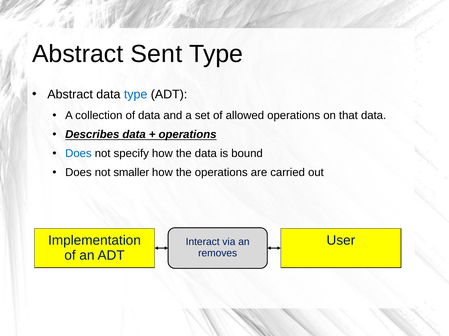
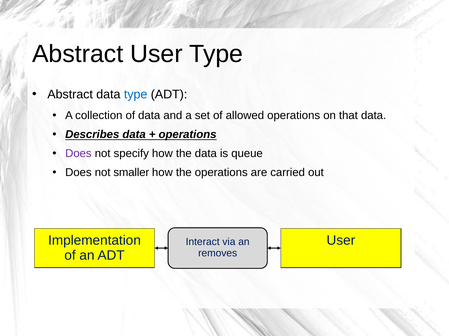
Abstract Sent: Sent -> User
Does at (78, 154) colour: blue -> purple
bound: bound -> queue
